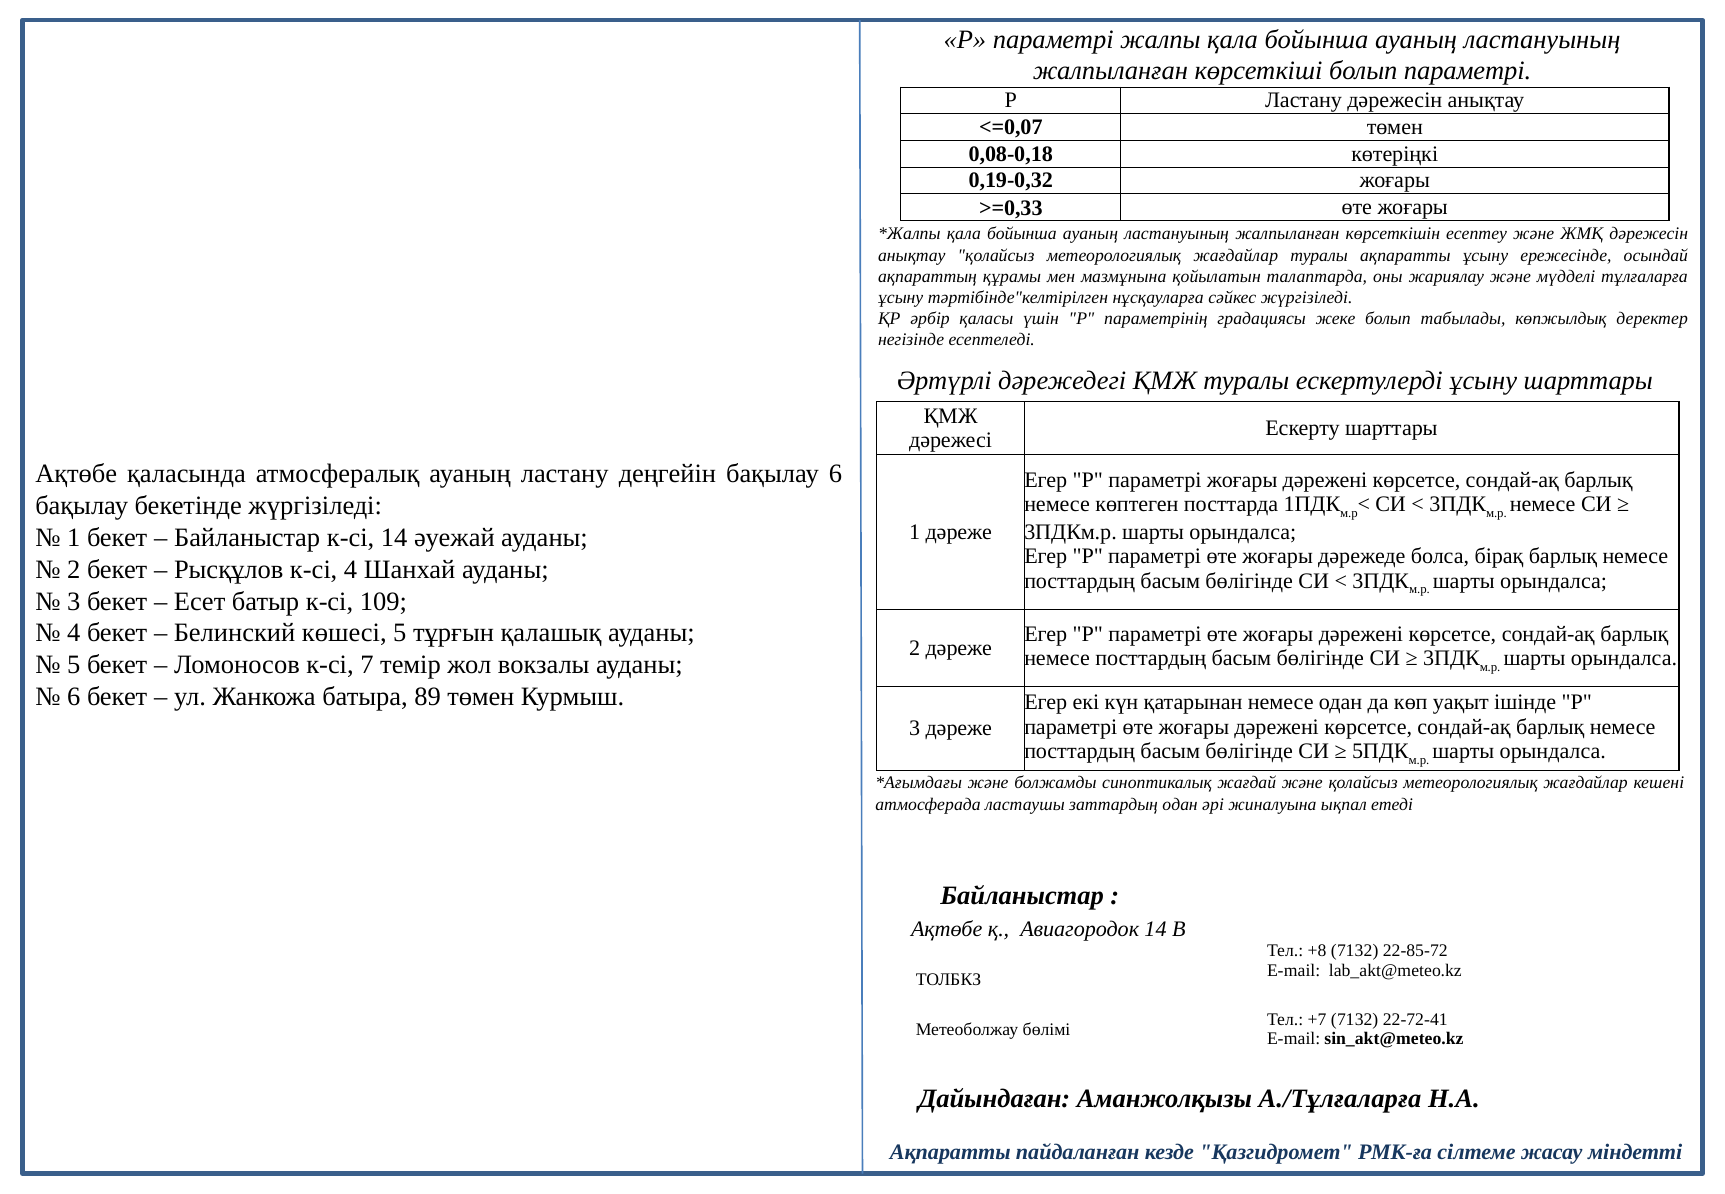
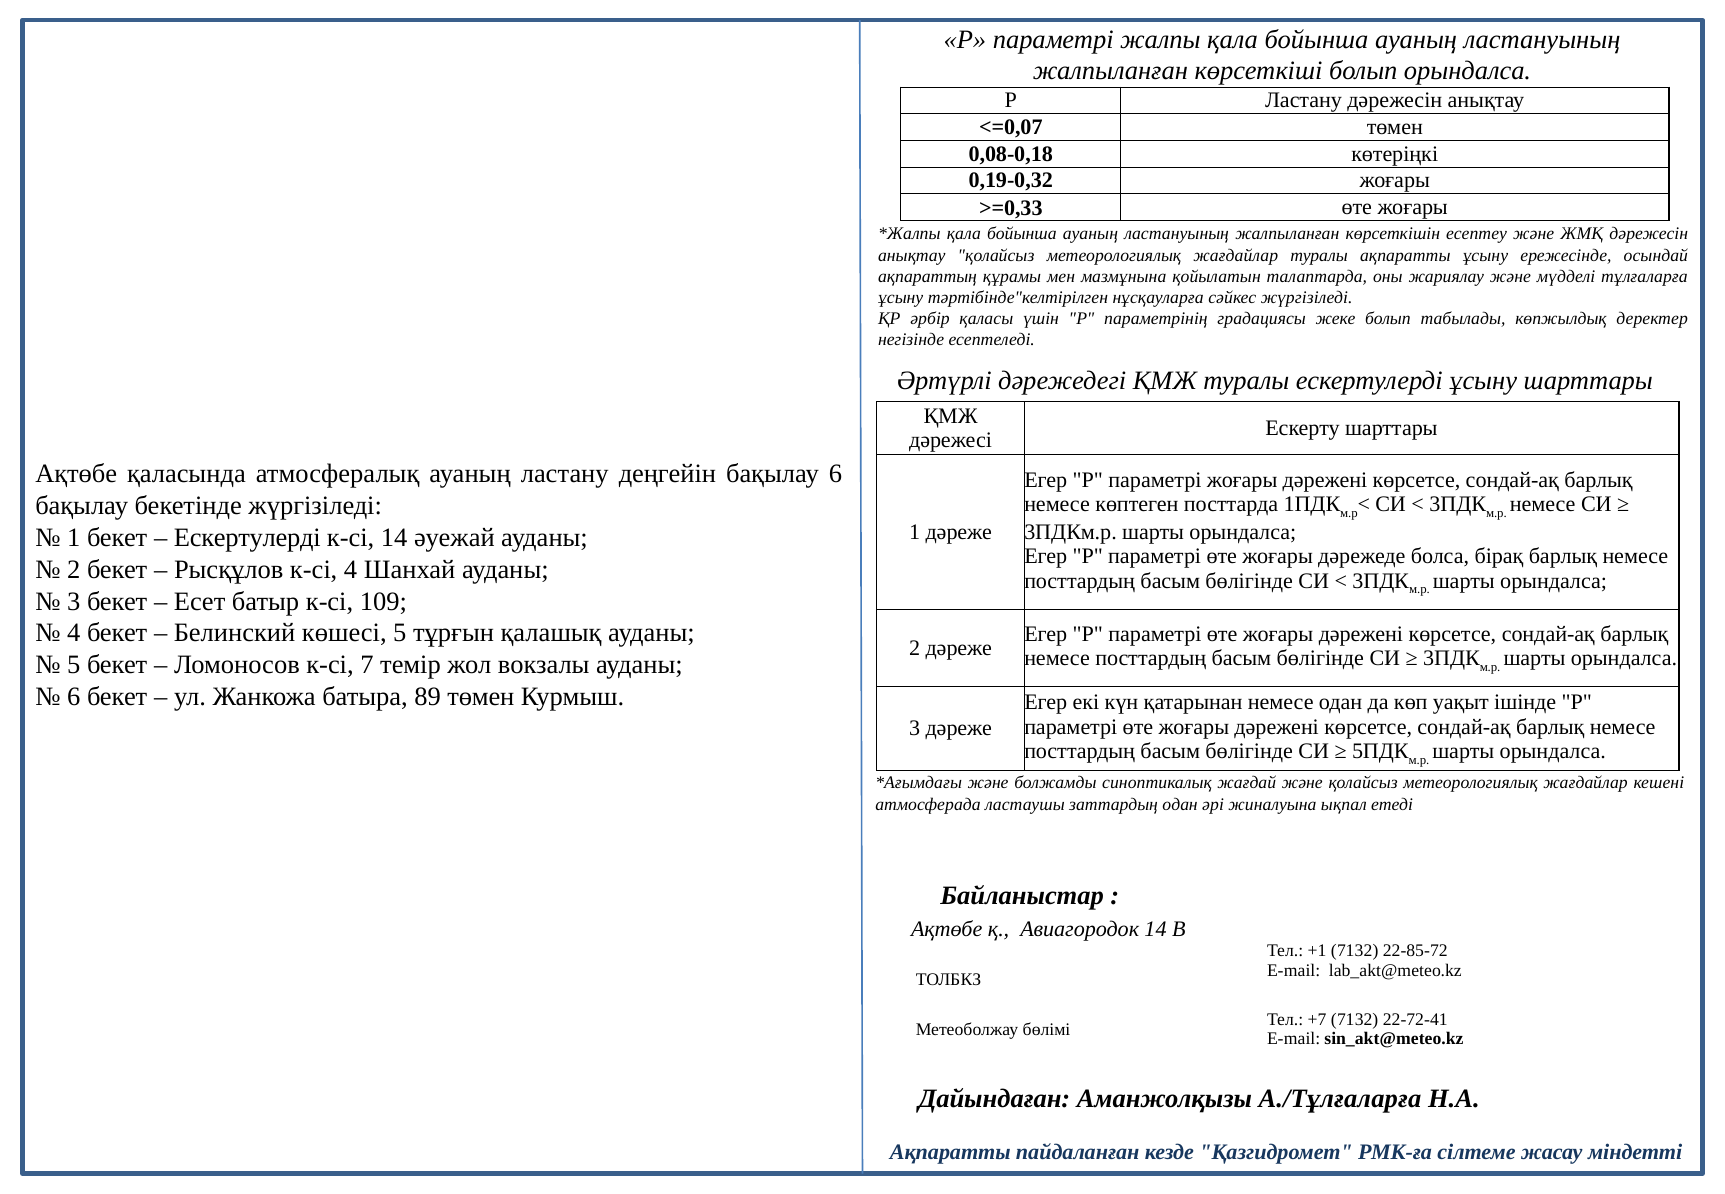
болып параметрі: параметрі -> орындалса
Байланыстар at (247, 538): Байланыстар -> Ескертулерді
+8: +8 -> +1
